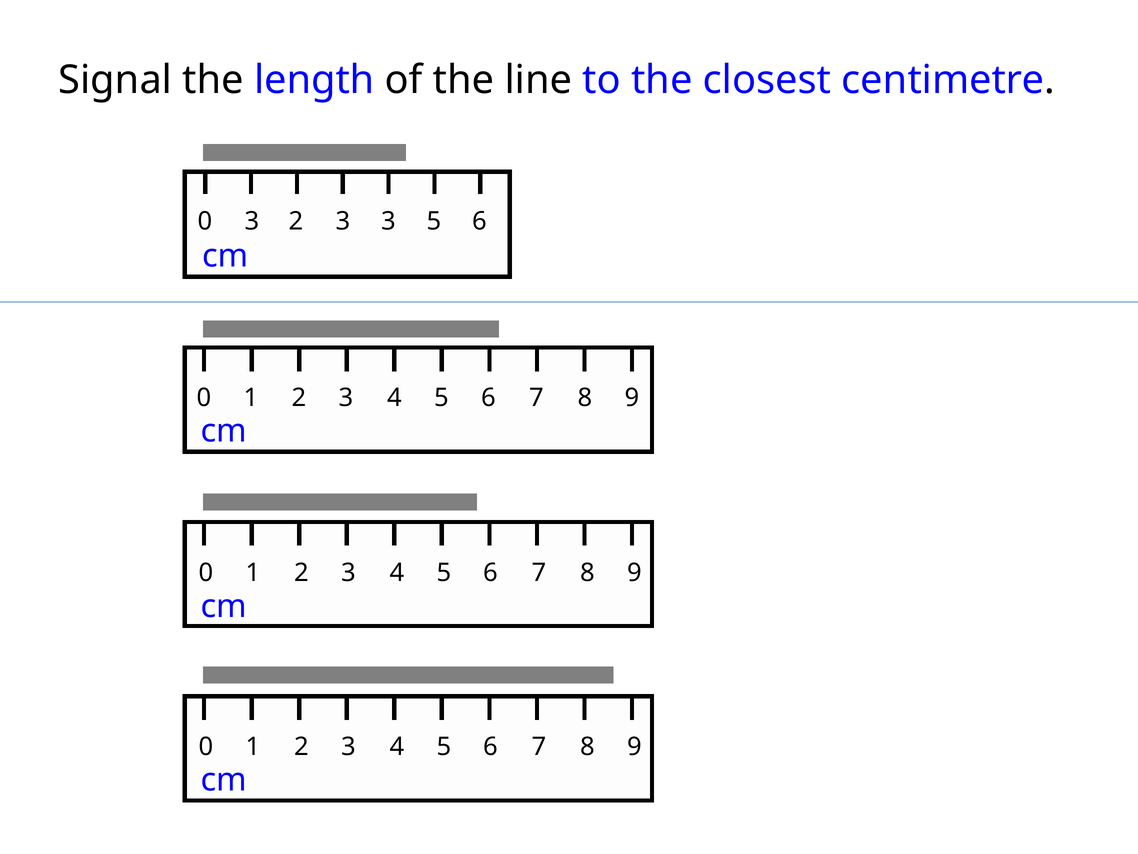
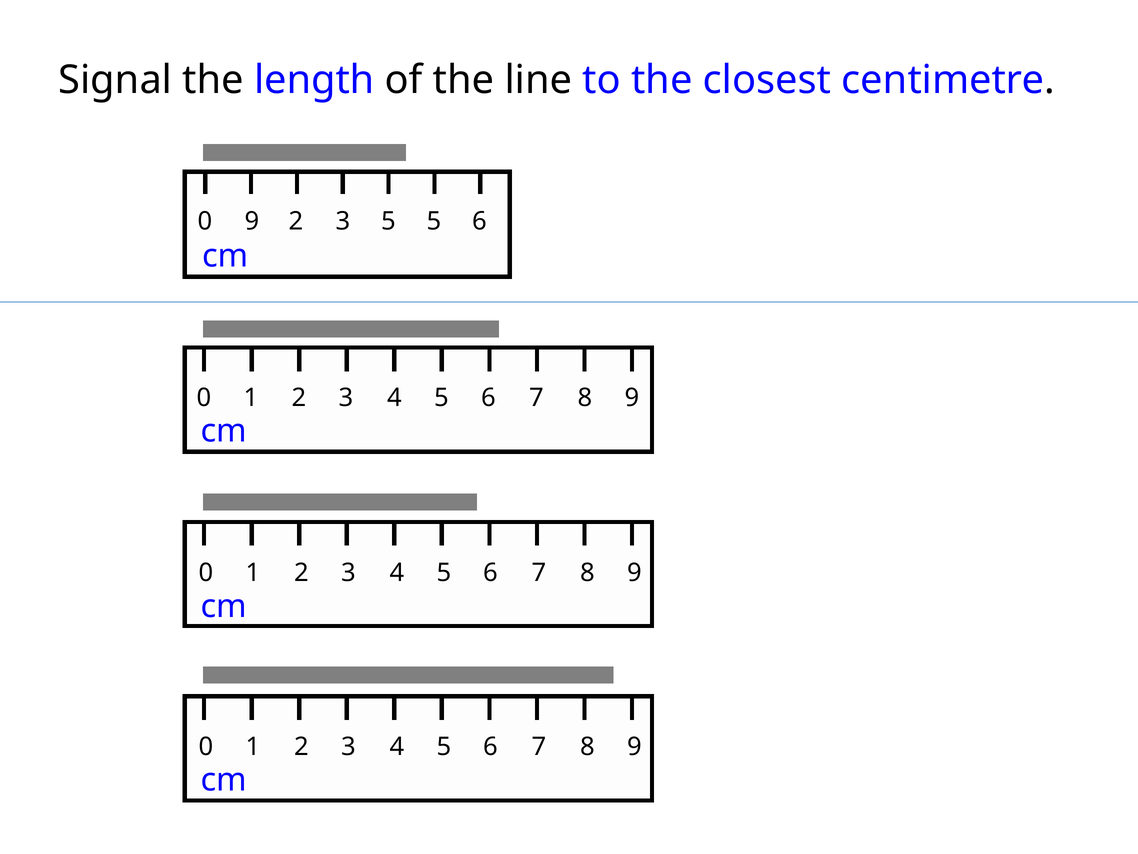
0 3: 3 -> 9
3 3: 3 -> 5
